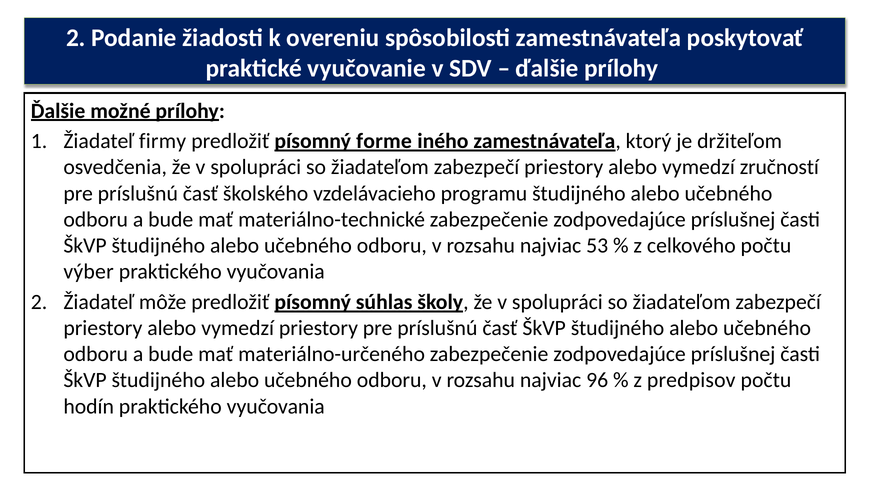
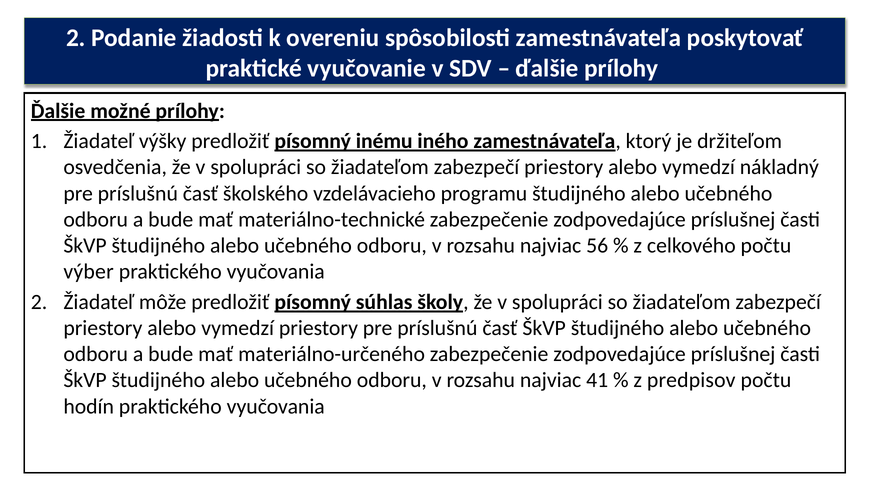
firmy: firmy -> výšky
forme: forme -> inému
zručností: zručností -> nákladný
53: 53 -> 56
96: 96 -> 41
